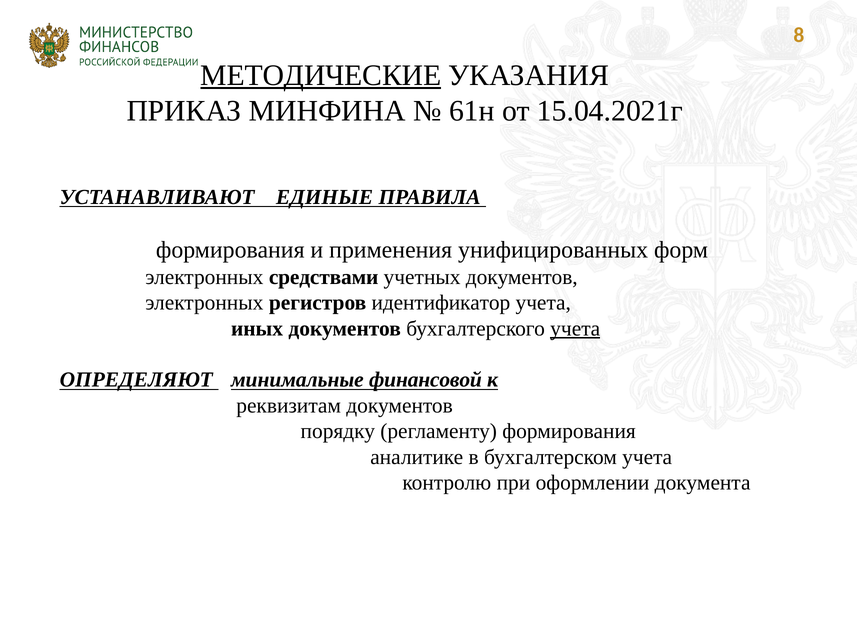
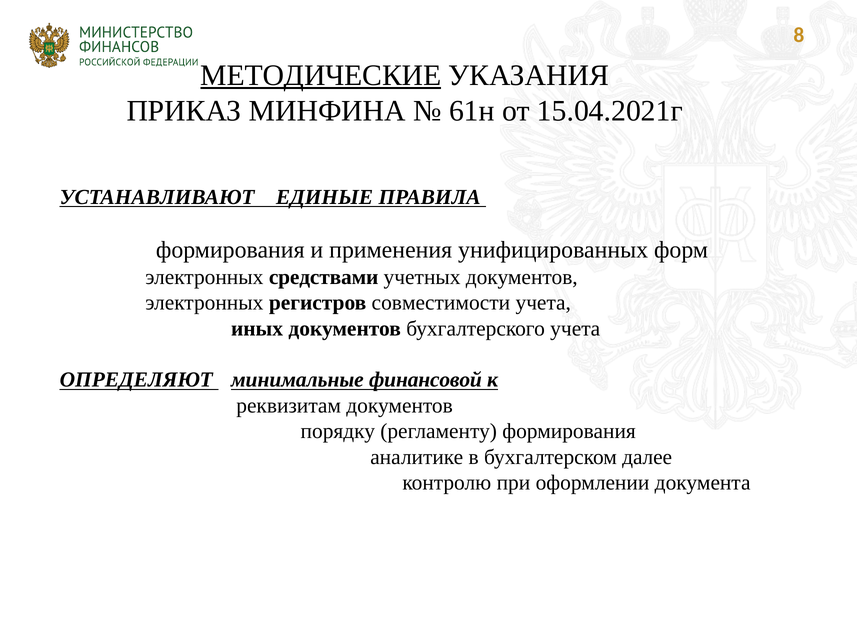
идентификатор: идентификатор -> совместимости
учета at (575, 328) underline: present -> none
бухгалтерском учета: учета -> далее
